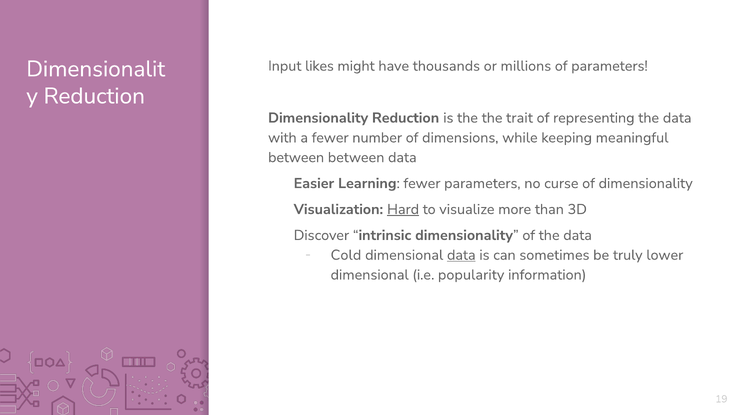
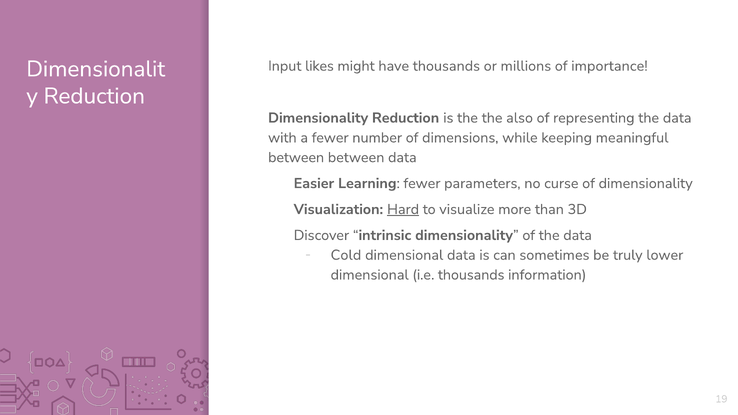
of parameters: parameters -> importance
trait: trait -> also
data at (461, 255) underline: present -> none
i.e popularity: popularity -> thousands
